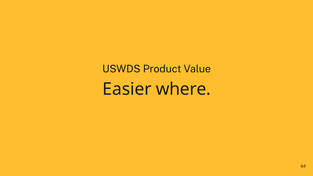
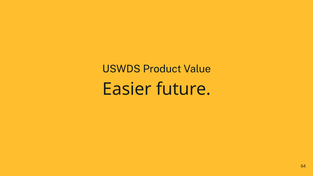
where: where -> future
